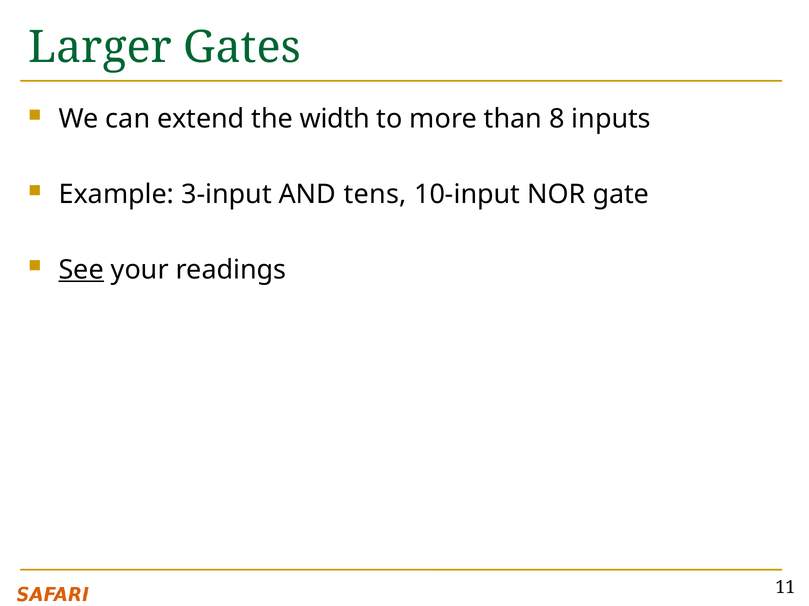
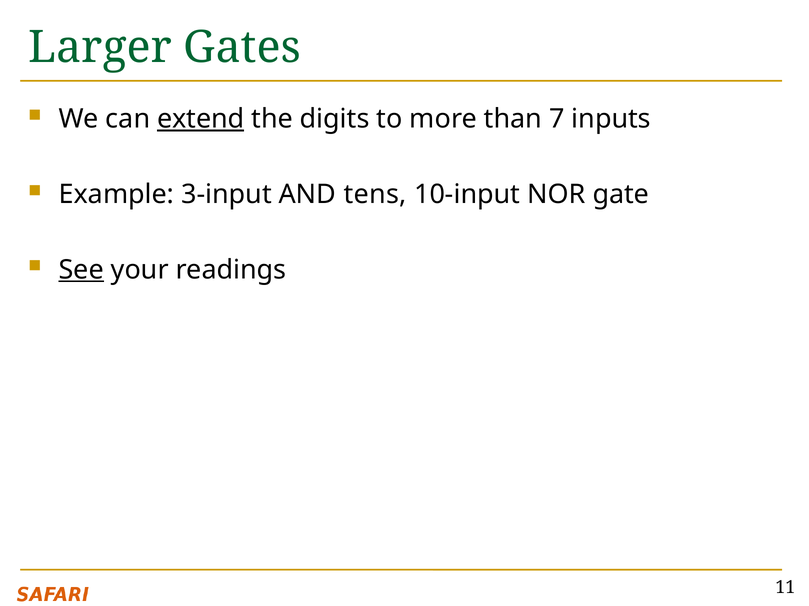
extend underline: none -> present
width: width -> digits
8: 8 -> 7
